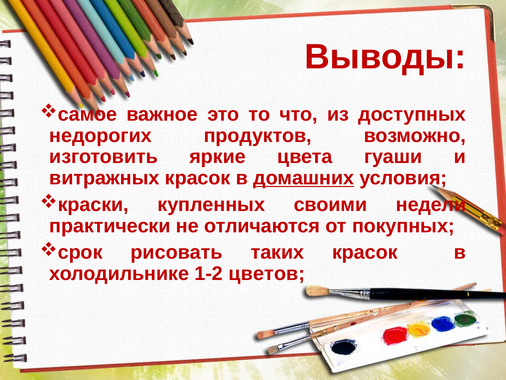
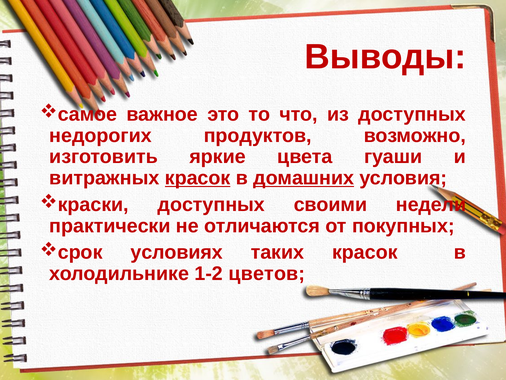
красок at (198, 178) underline: none -> present
купленных at (211, 204): купленных -> доступных
рисовать: рисовать -> условиях
